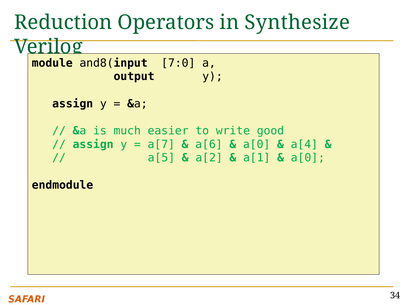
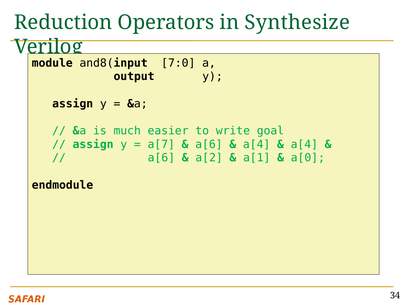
good: good -> goal
a[0 at (257, 144): a[0 -> a[4
a[5 at (161, 158): a[5 -> a[6
